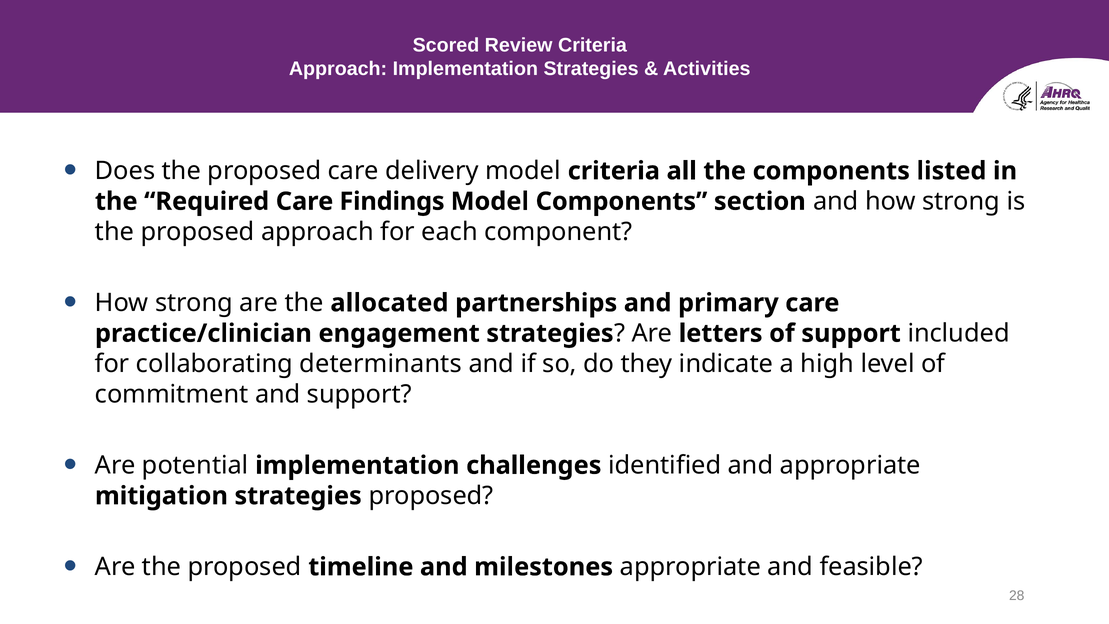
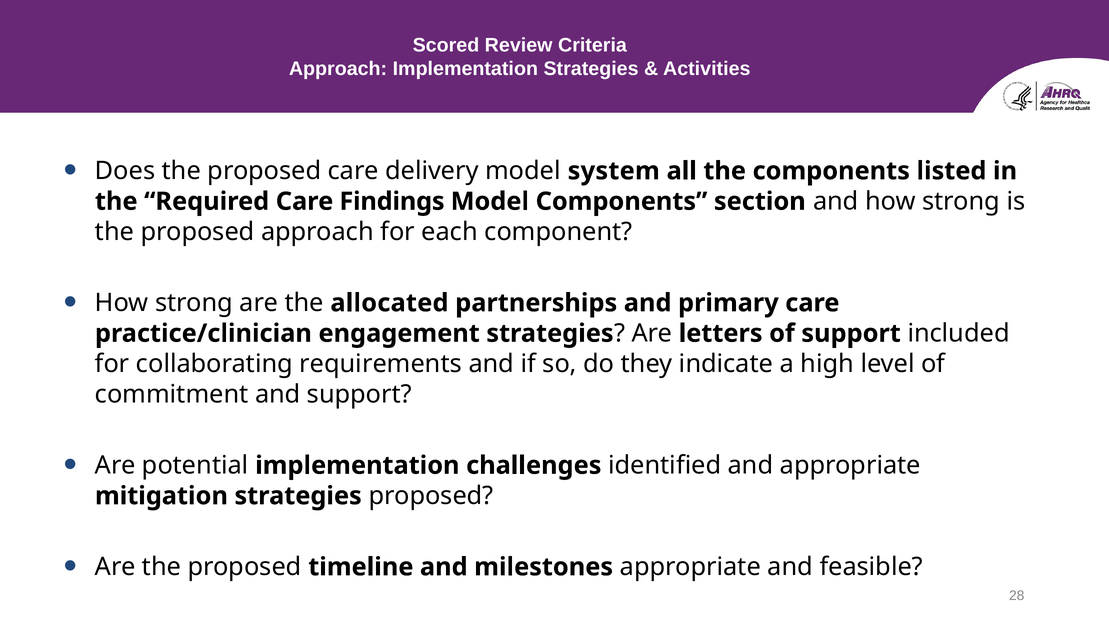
model criteria: criteria -> system
determinants: determinants -> requirements
